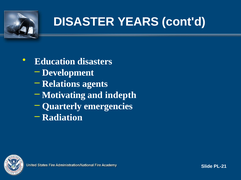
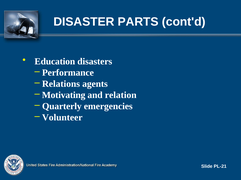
YEARS: YEARS -> PARTS
Development: Development -> Performance
indepth: indepth -> relation
Radiation: Radiation -> Volunteer
